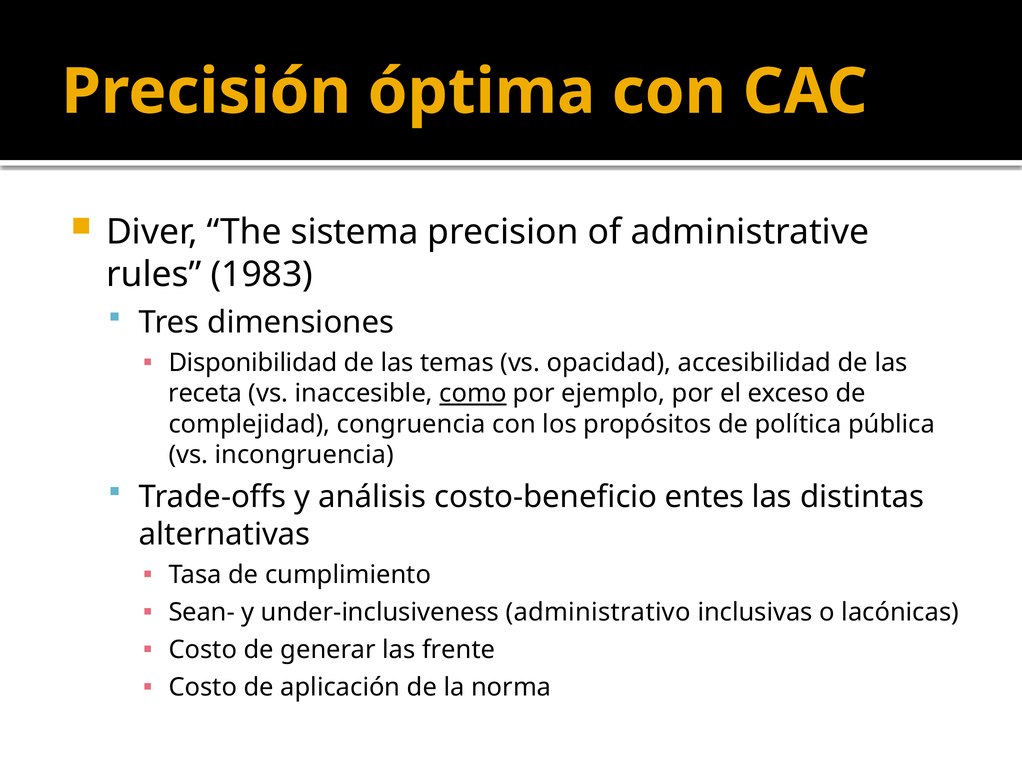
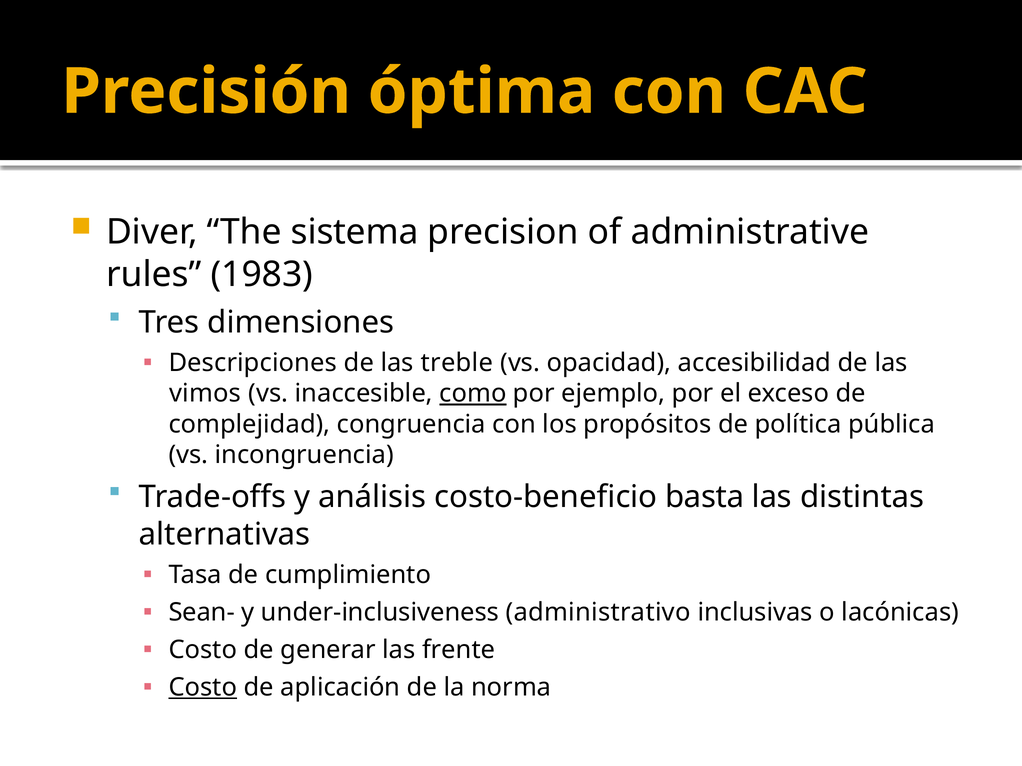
Disponibilidad: Disponibilidad -> Descripciones
temas: temas -> treble
receta: receta -> vimos
entes: entes -> basta
Costo at (203, 688) underline: none -> present
